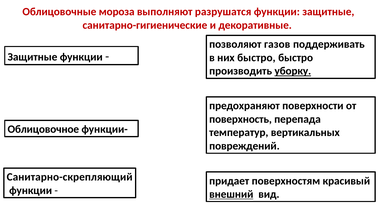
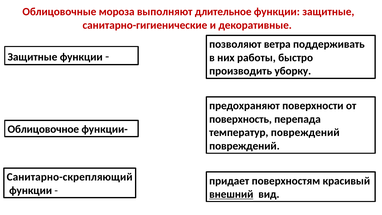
разрушатся: разрушатся -> длительное
газов: газов -> ветра
них быстро: быстро -> работы
уборку underline: present -> none
температур вертикальных: вертикальных -> повреждений
